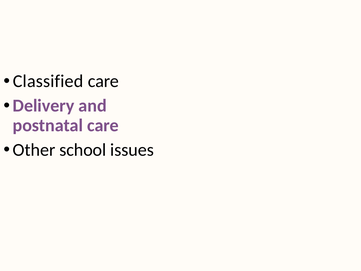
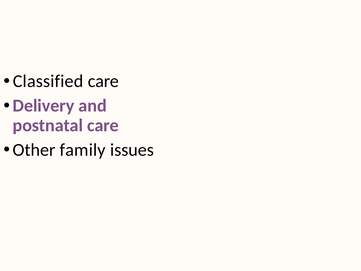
school: school -> family
